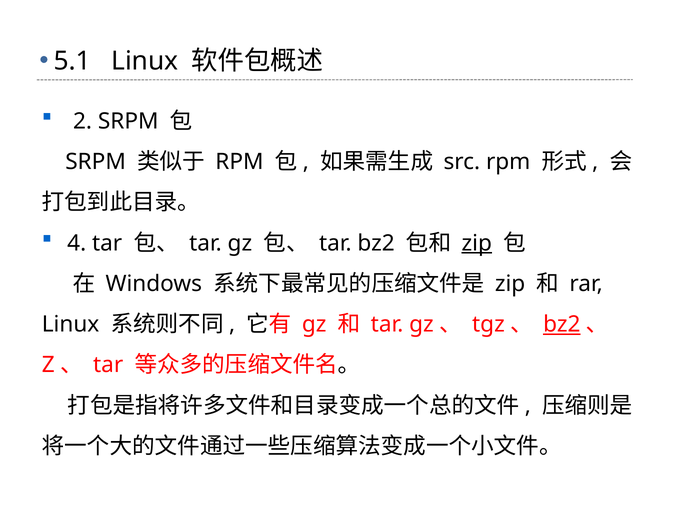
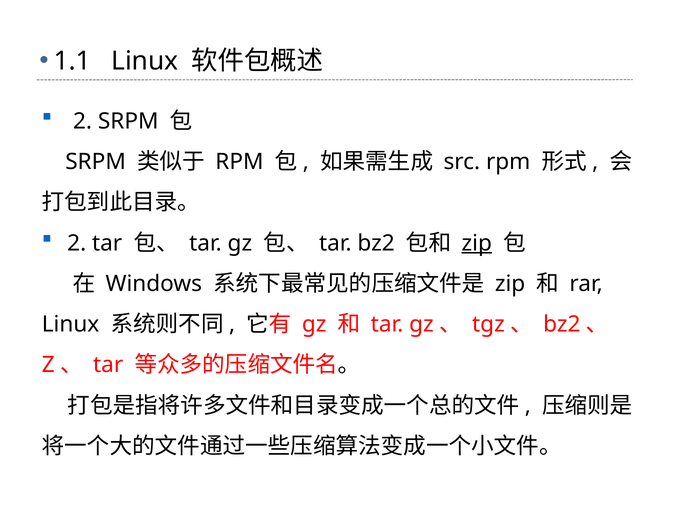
5.1: 5.1 -> 1.1
4 at (77, 243): 4 -> 2
bz2 at (562, 325) underline: present -> none
